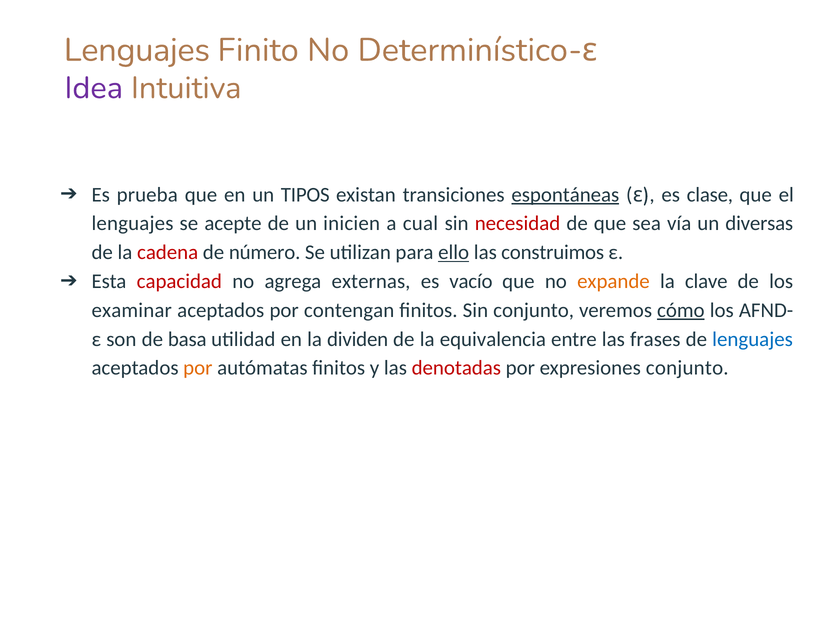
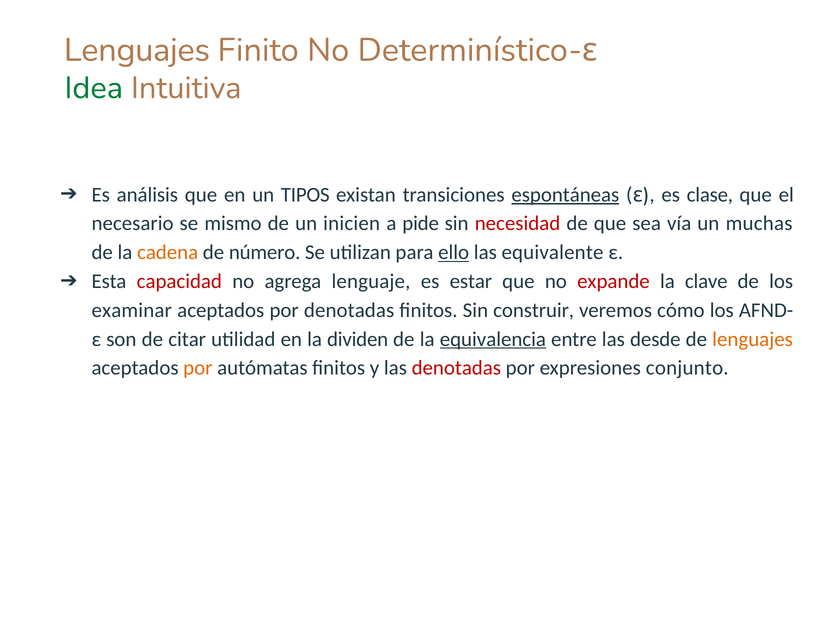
Idea colour: purple -> green
prueba: prueba -> análisis
lenguajes at (132, 223): lenguajes -> necesario
acepte: acepte -> mismo
cual: cual -> pide
diversas: diversas -> muchas
cadena colour: red -> orange
construimos: construimos -> equivalente
externas: externas -> lenguaje
vacío: vacío -> estar
expande colour: orange -> red
por contengan: contengan -> denotadas
Sin conjunto: conjunto -> construir
cómo underline: present -> none
basa: basa -> citar
equivalencia underline: none -> present
frases: frases -> desde
lenguajes at (753, 339) colour: blue -> orange
